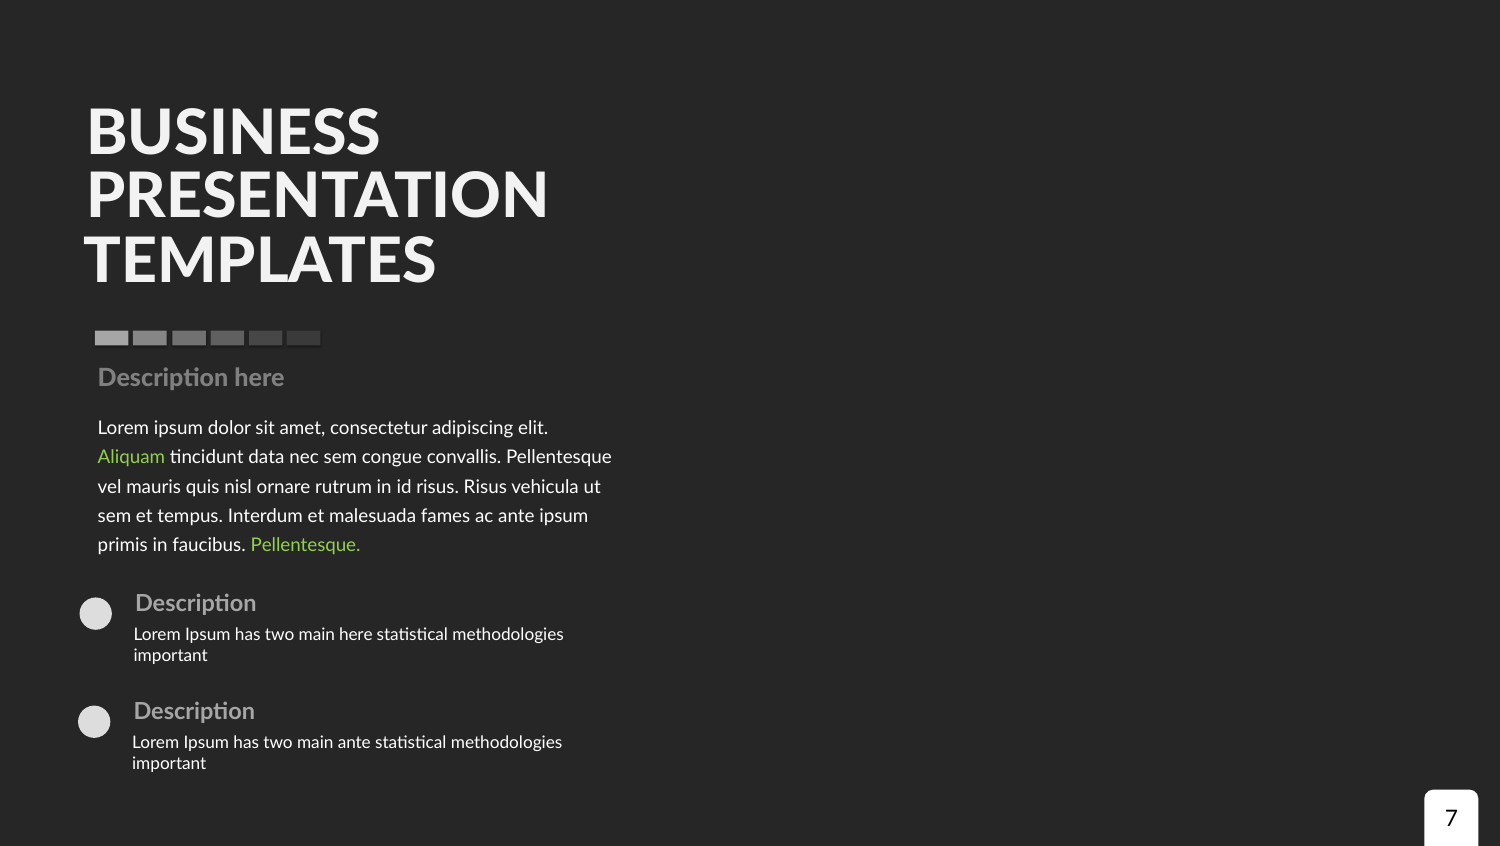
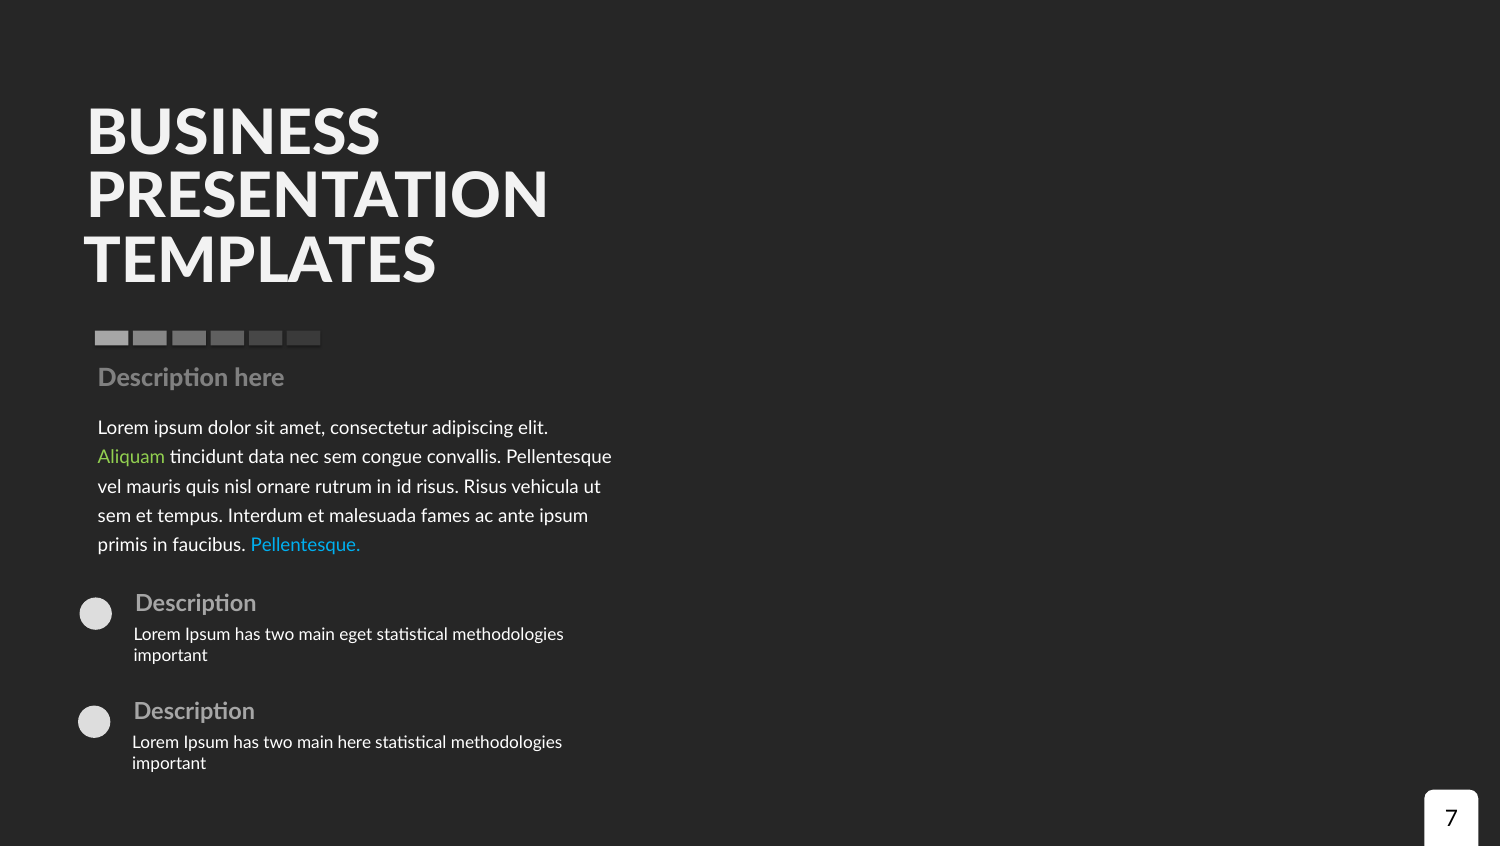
Pellentesque at (306, 546) colour: light green -> light blue
main here: here -> eget
main ante: ante -> here
